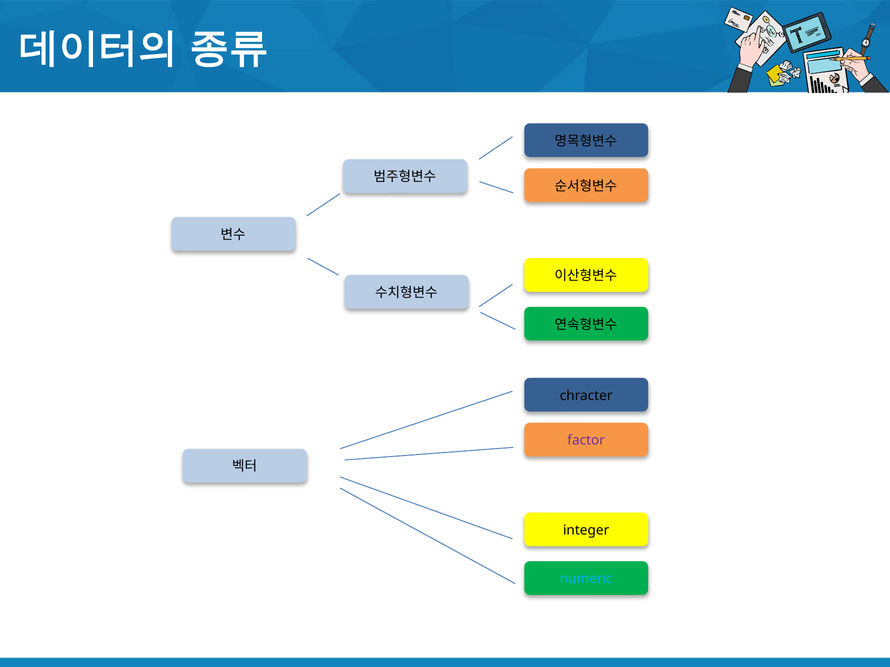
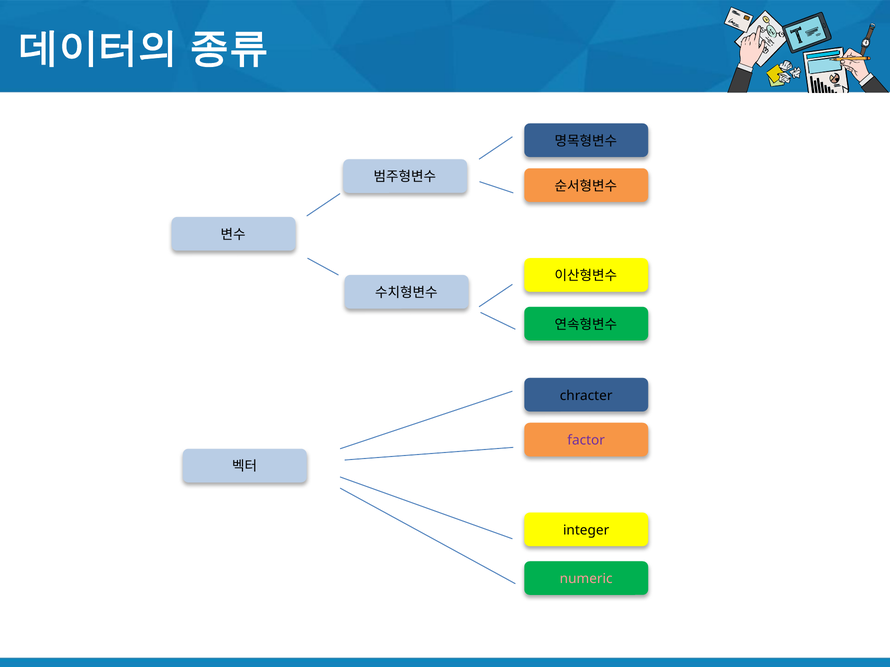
numeric colour: light blue -> pink
